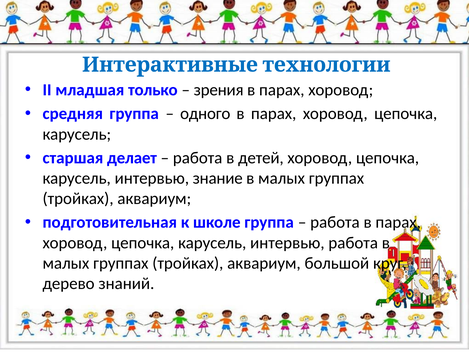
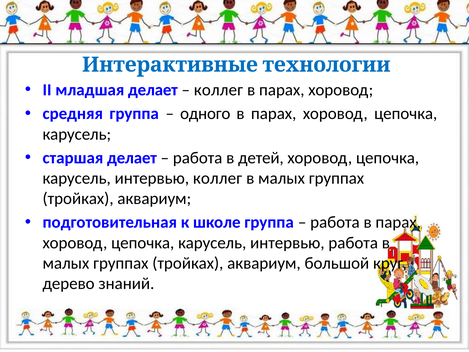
младшая только: только -> делает
зрения at (219, 90): зрения -> коллег
интервью знание: знание -> коллег
